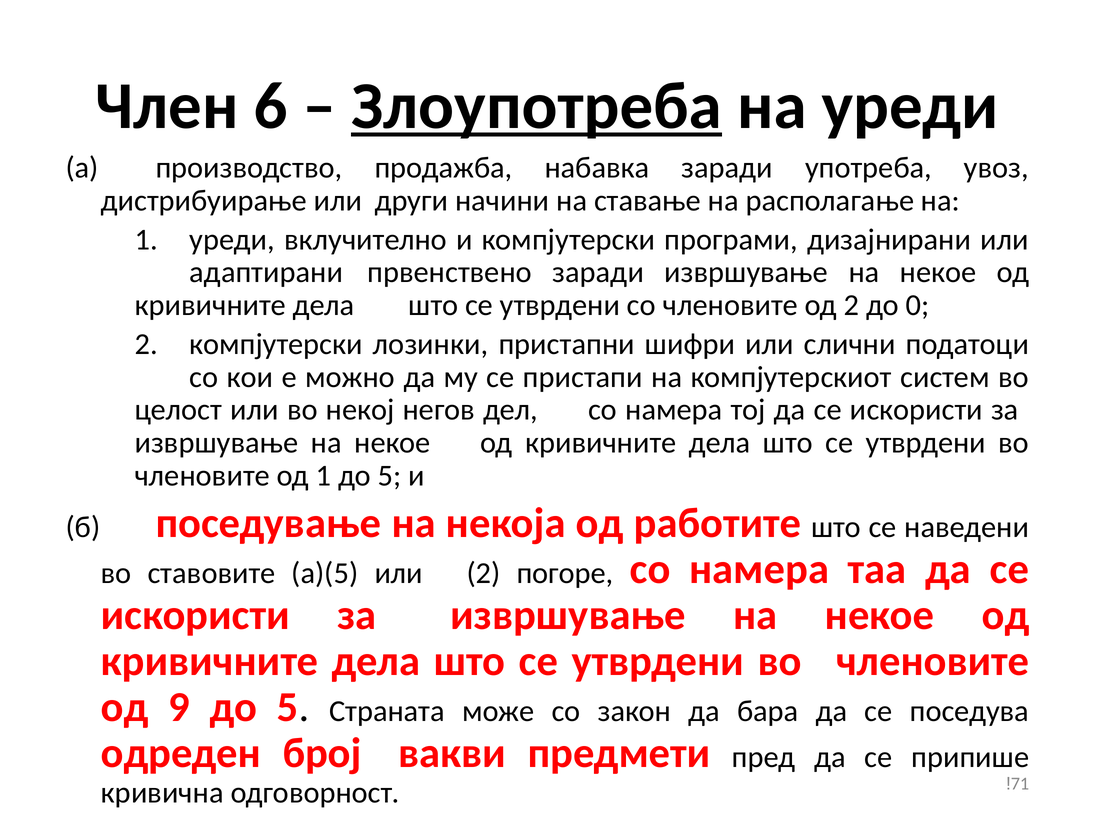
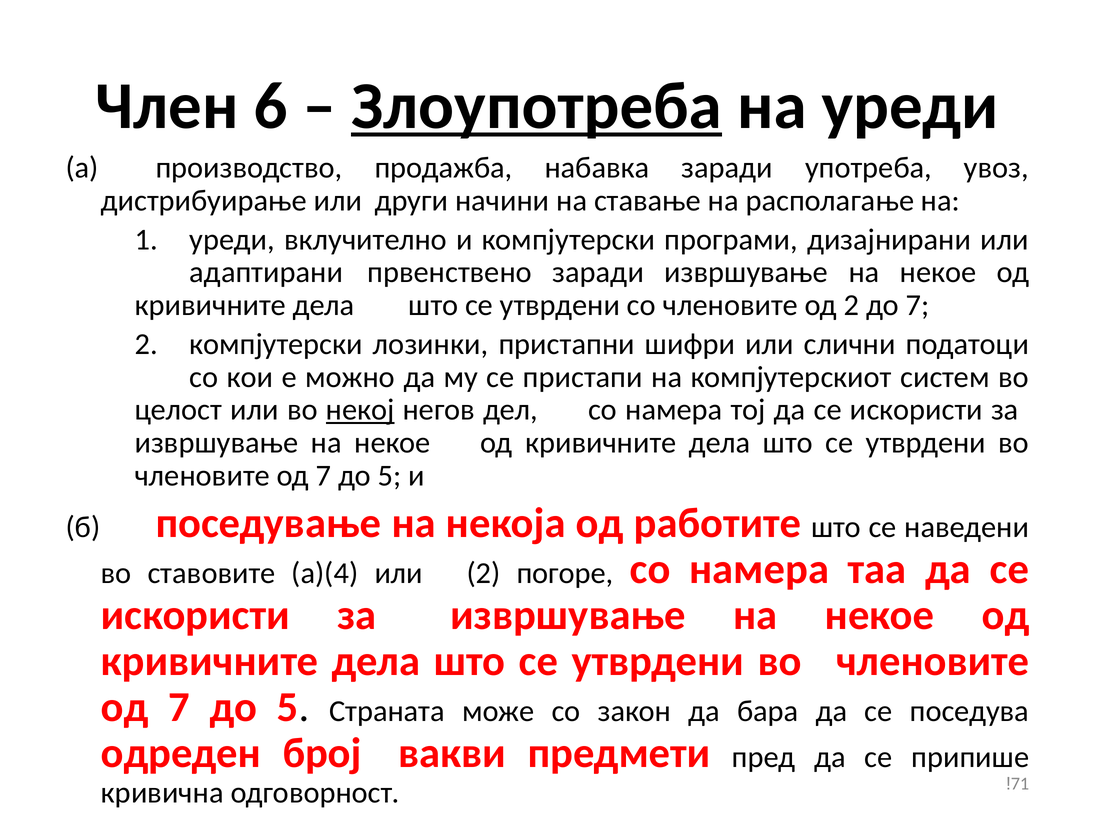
до 0: 0 -> 7
некој underline: none -> present
1 at (323, 476): 1 -> 7
a)(5: a)(5 -> a)(4
9 at (179, 708): 9 -> 7
